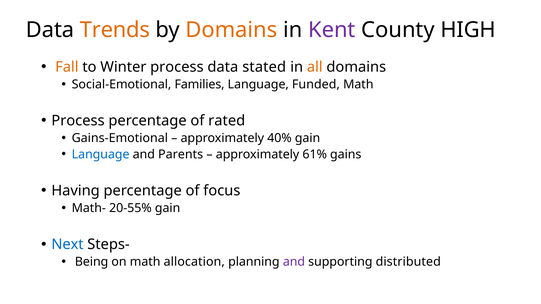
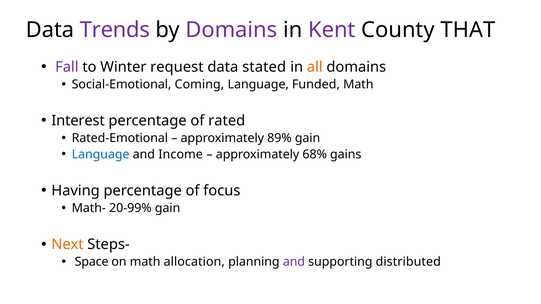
Trends colour: orange -> purple
Domains at (231, 30) colour: orange -> purple
HIGH: HIGH -> THAT
Fall colour: orange -> purple
Winter process: process -> request
Families: Families -> Coming
Process at (78, 121): Process -> Interest
Gains-Emotional: Gains-Emotional -> Rated-Emotional
40%: 40% -> 89%
Parents: Parents -> Income
61%: 61% -> 68%
20-55%: 20-55% -> 20-99%
Next colour: blue -> orange
Being: Being -> Space
